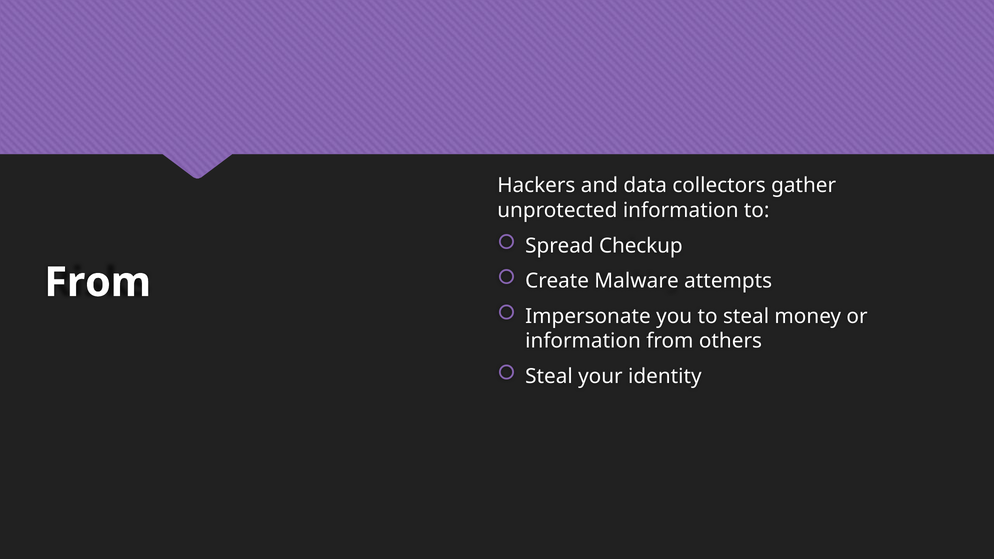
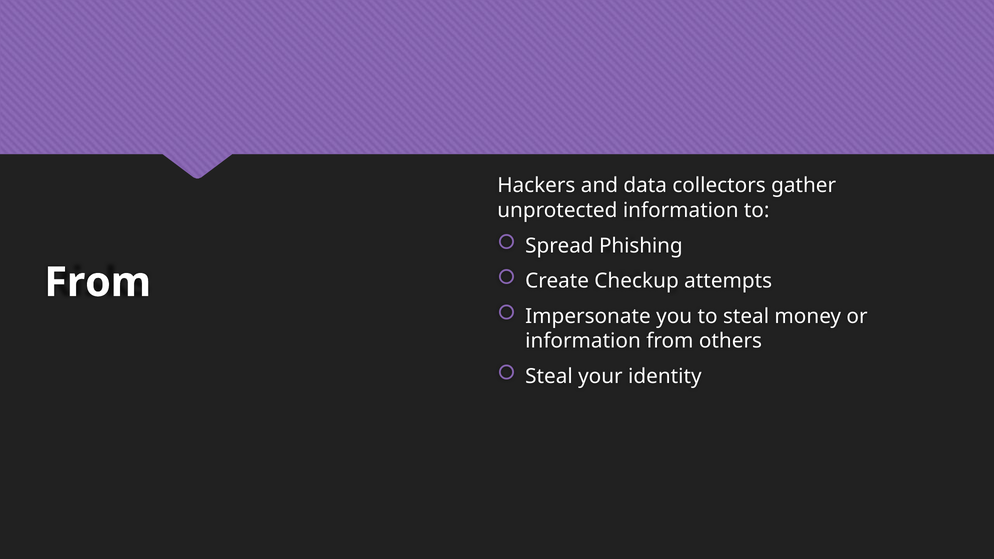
Checkup: Checkup -> Phishing
Malware: Malware -> Checkup
